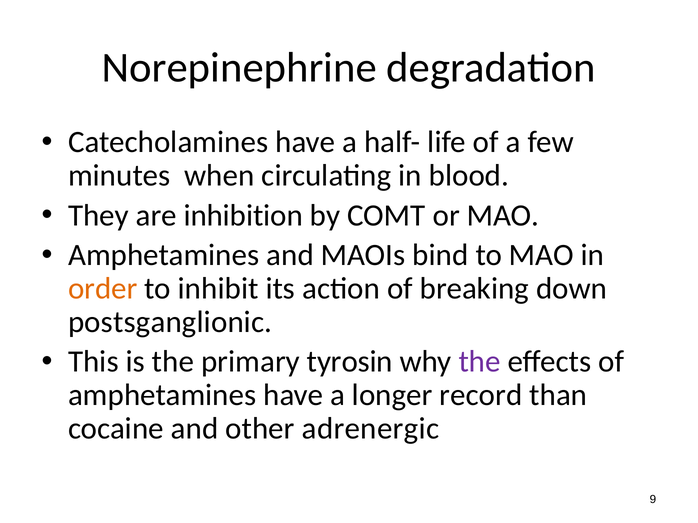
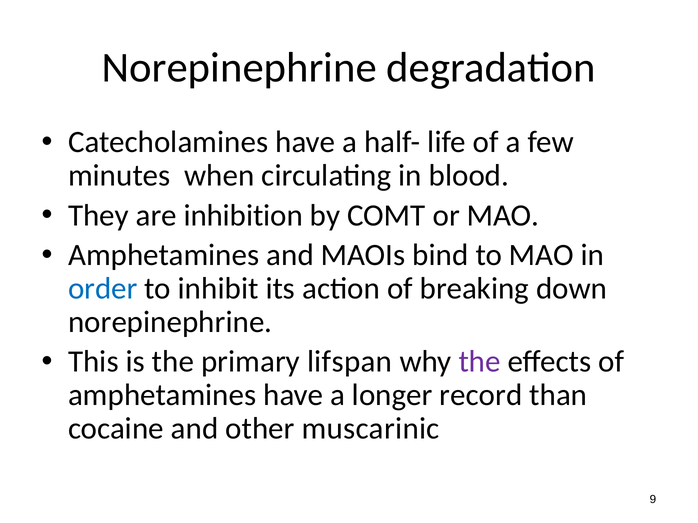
order colour: orange -> blue
postsganglionic at (170, 322): postsganglionic -> norepinephrine
tyrosin: tyrosin -> lifspan
adrenergic: adrenergic -> muscarinic
